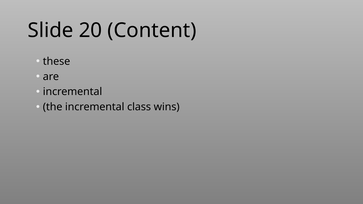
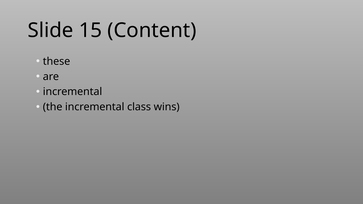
20: 20 -> 15
